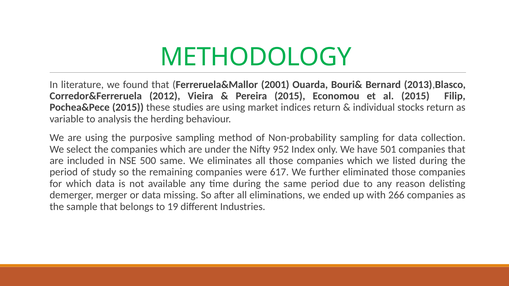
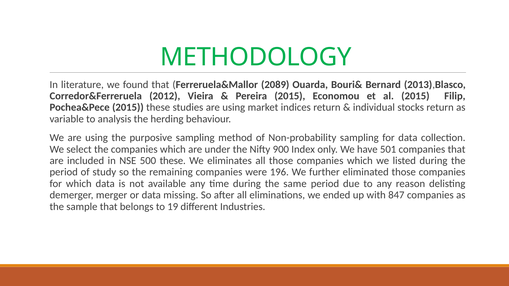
2001: 2001 -> 2089
952: 952 -> 900
500 same: same -> these
617: 617 -> 196
266: 266 -> 847
